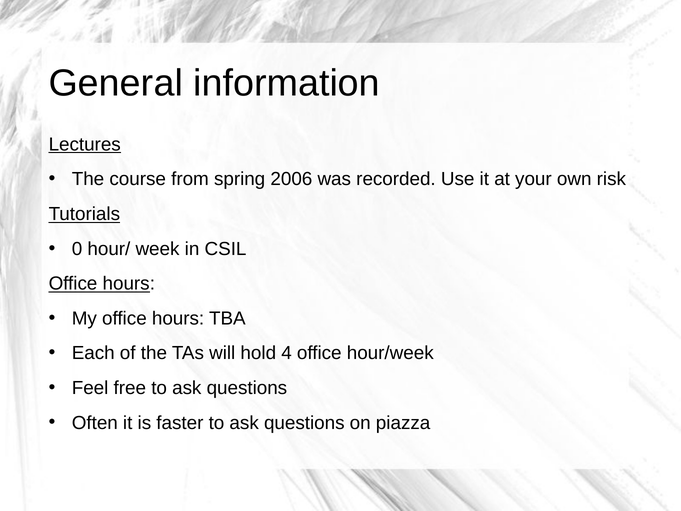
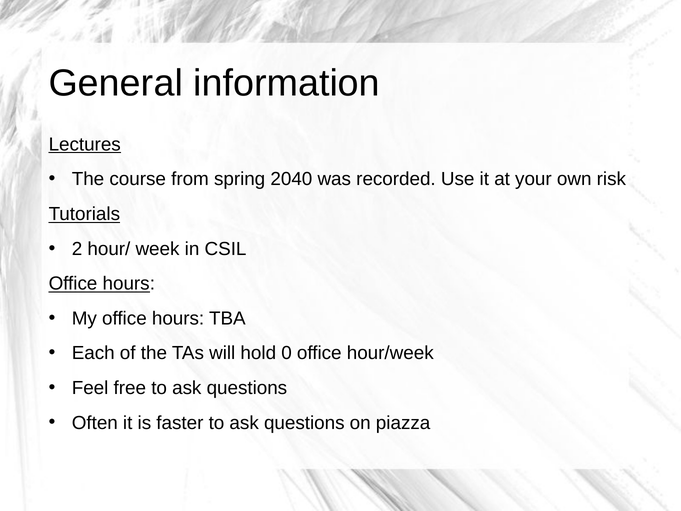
2006: 2006 -> 2040
0: 0 -> 2
4: 4 -> 0
